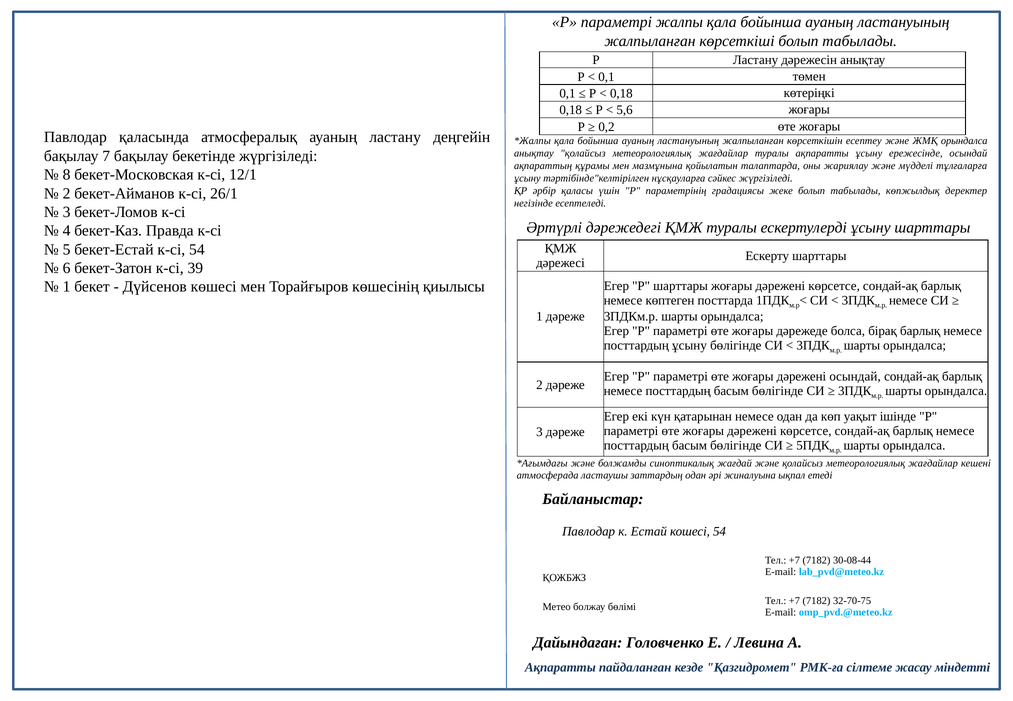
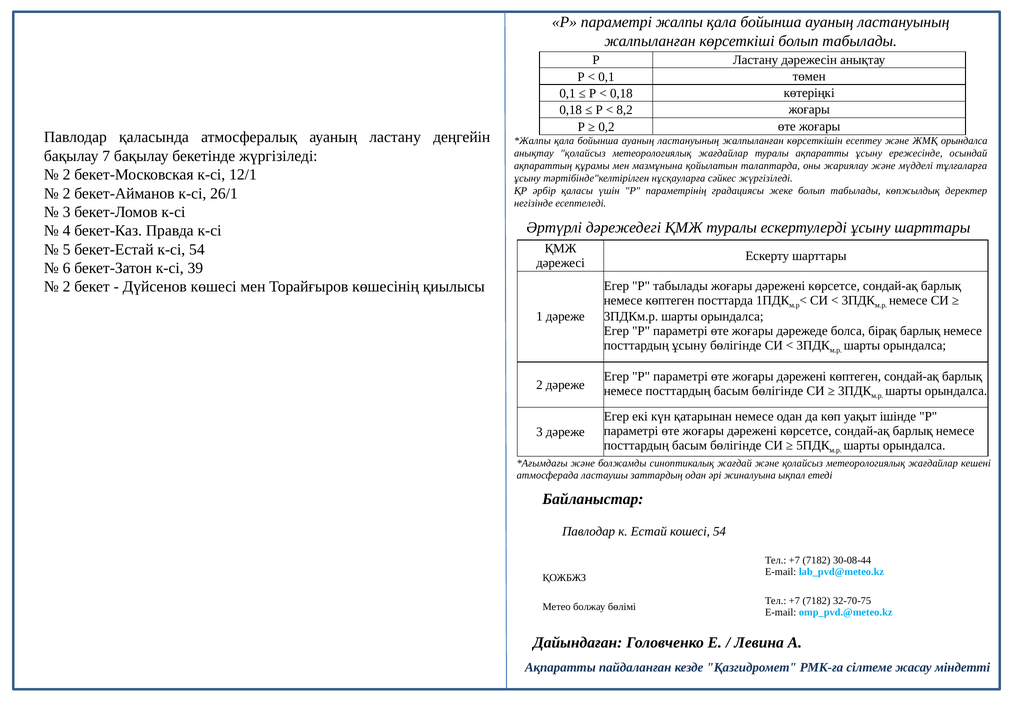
5,6: 5,6 -> 8,2
8 at (67, 175): 8 -> 2
1 at (67, 287): 1 -> 2
Р шарттары: шарттары -> табылады
дәрежені осындай: осындай -> көптеген
